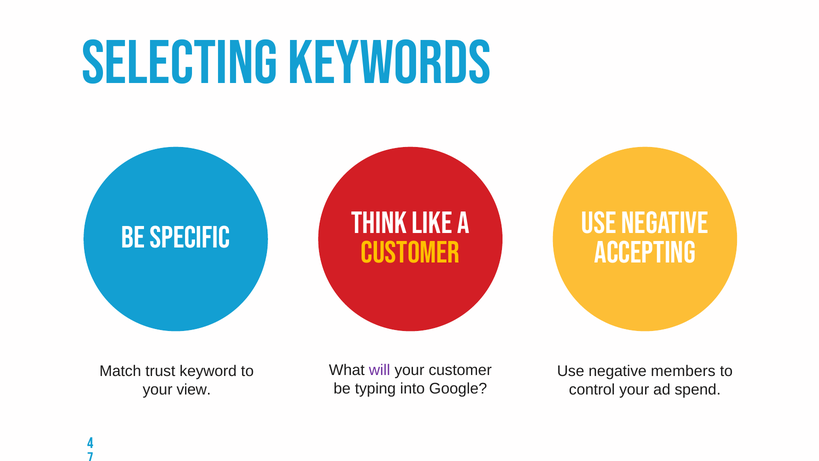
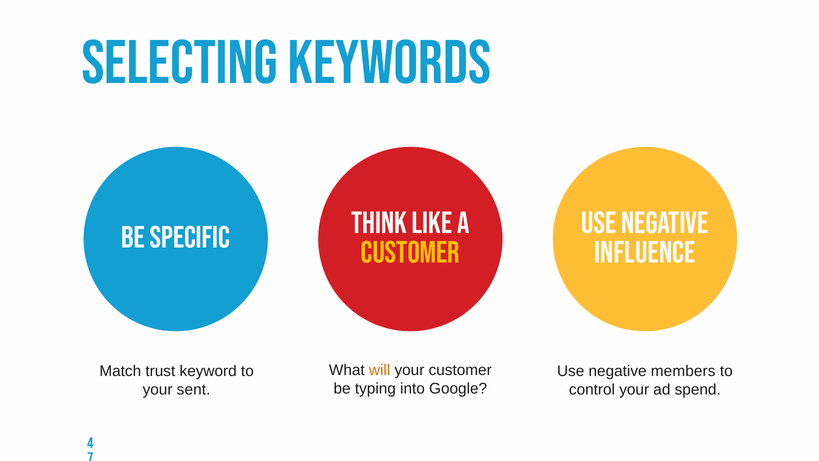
accepting: accepting -> influence
will colour: purple -> orange
view: view -> sent
